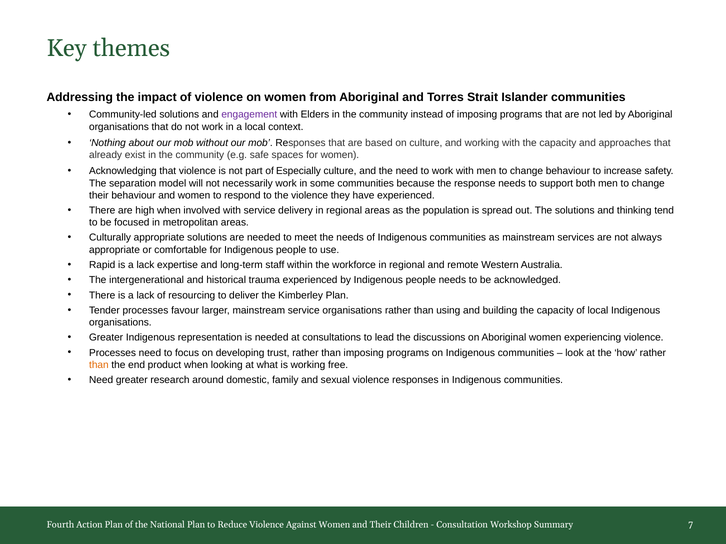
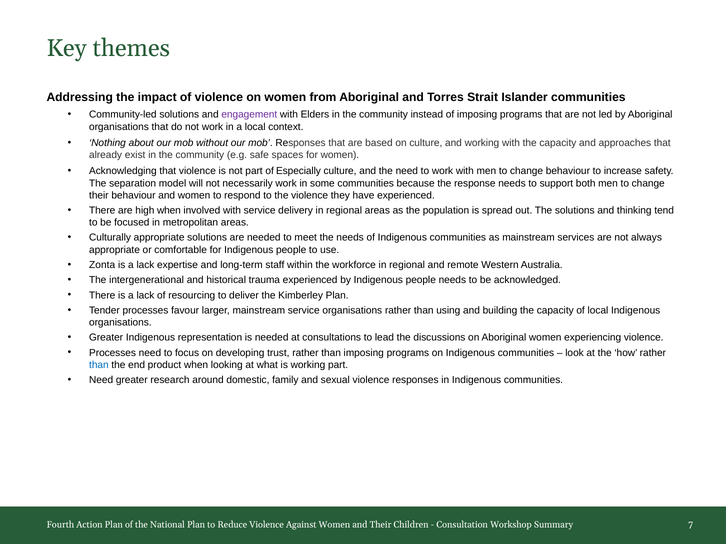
Rapid: Rapid -> Zonta
than at (99, 365) colour: orange -> blue
working free: free -> part
